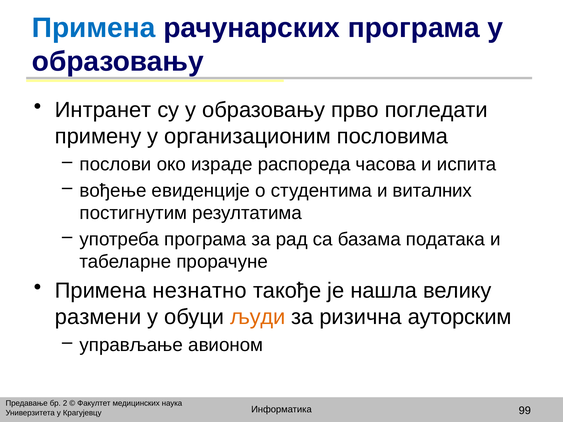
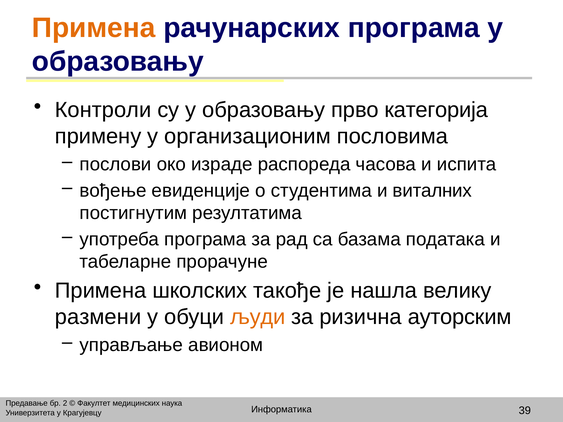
Примена at (94, 28) colour: blue -> orange
Интранет: Интранет -> Контроли
погледати: погледати -> категорија
незнатно: незнатно -> школских
99: 99 -> 39
